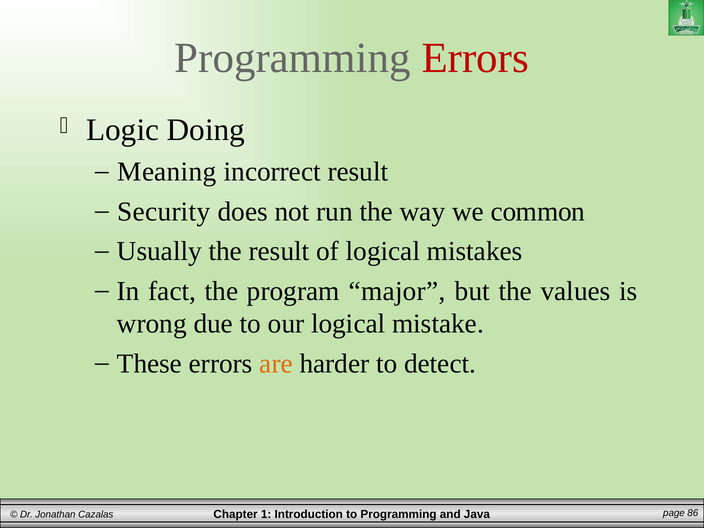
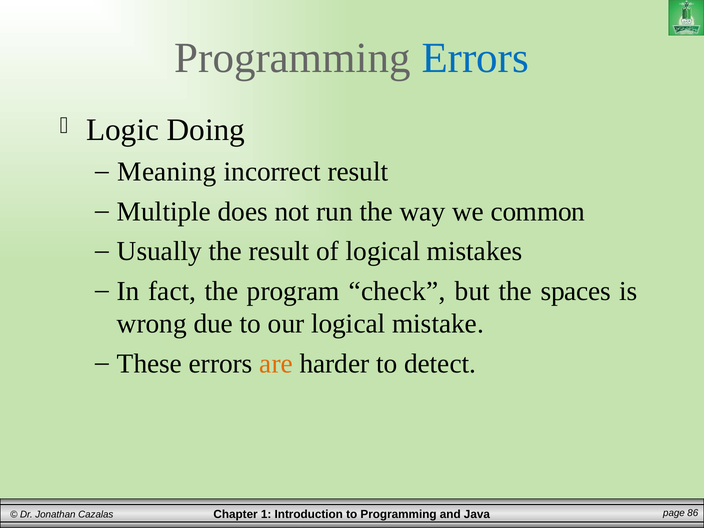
Errors at (475, 58) colour: red -> blue
Security: Security -> Multiple
major: major -> check
values: values -> spaces
